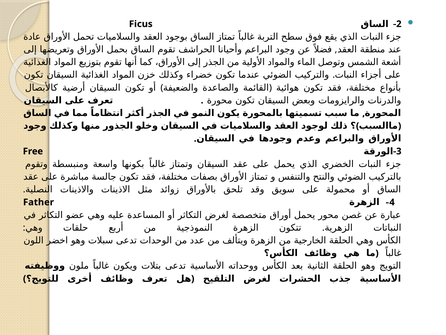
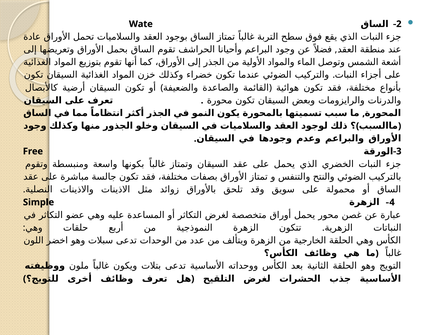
Ficus: Ficus -> Wate
Father: Father -> Simple
